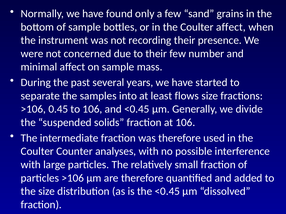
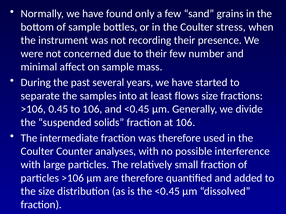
Coulter affect: affect -> stress
